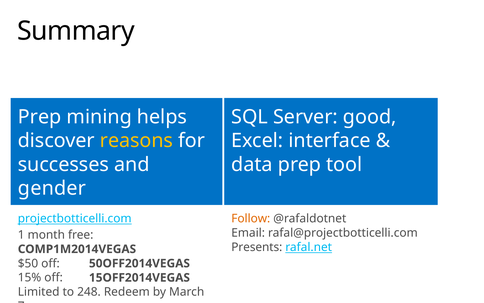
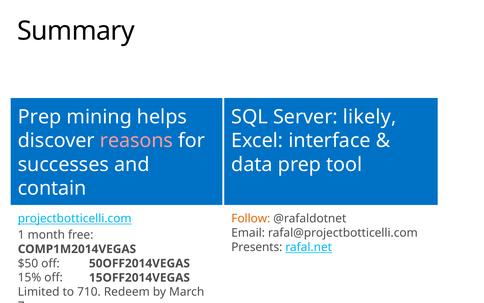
good: good -> likely
reasons colour: yellow -> pink
gender: gender -> contain
248: 248 -> 710
